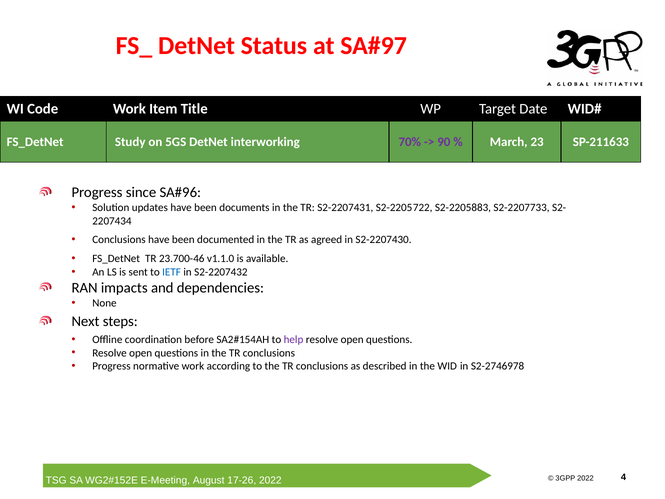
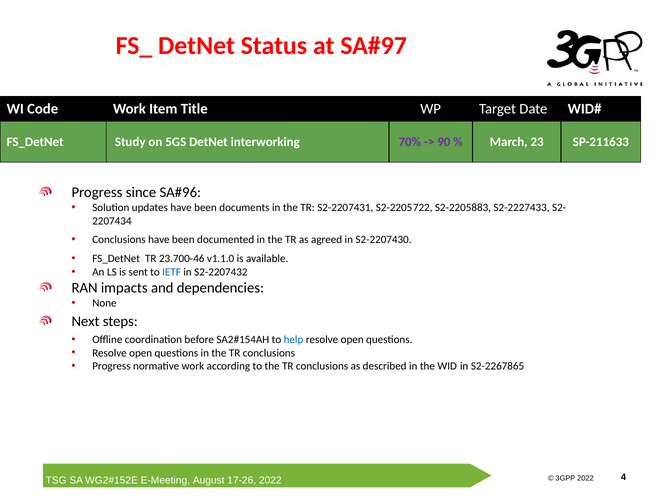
S2-2207733: S2-2207733 -> S2-2227433
help colour: purple -> blue
S2-2746978: S2-2746978 -> S2-2267865
